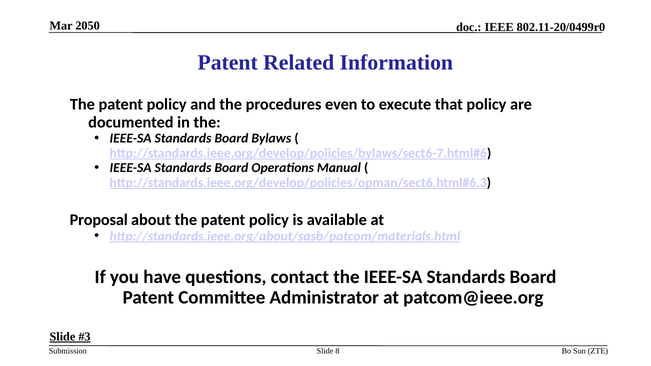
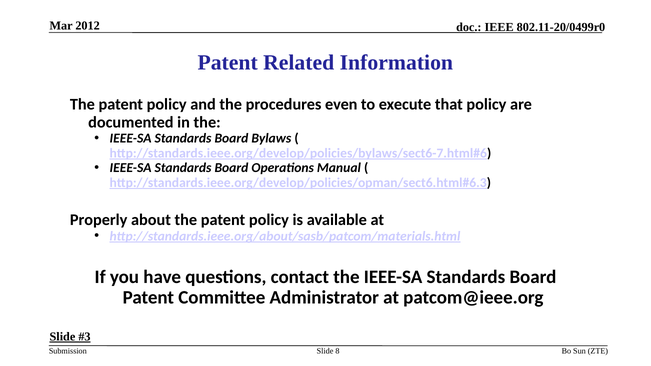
2050: 2050 -> 2012
Proposal: Proposal -> Properly
